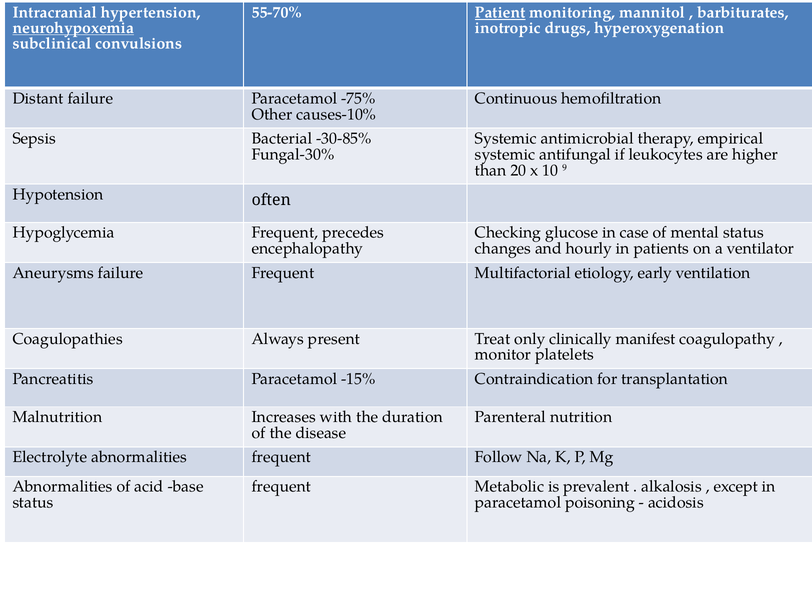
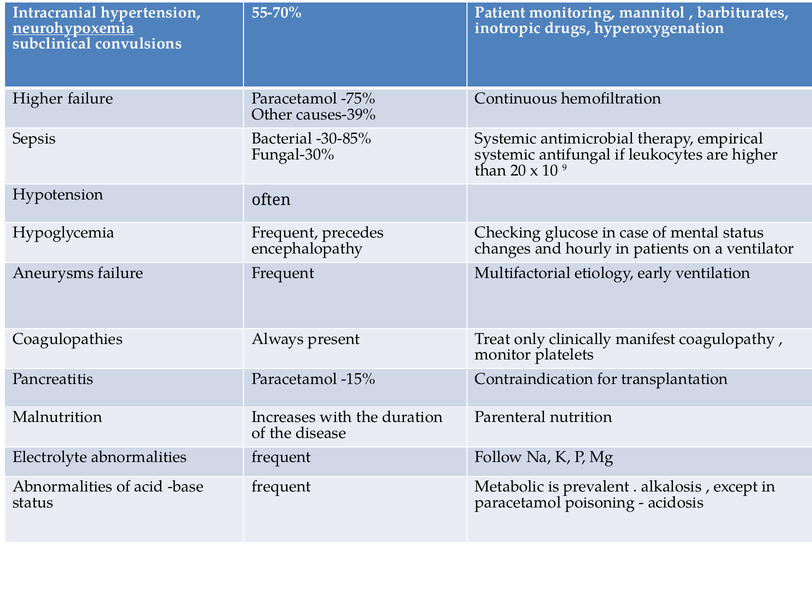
Patient underline: present -> none
Distant at (38, 98): Distant -> Higher
causes-10%: causes-10% -> causes-39%
